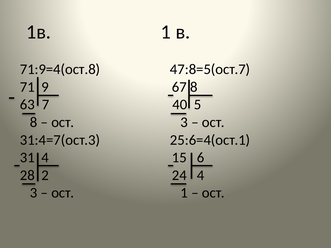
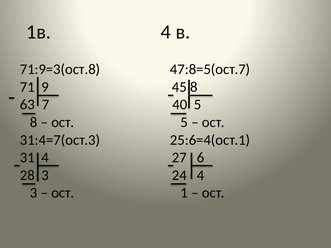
1в 1: 1 -> 4
71:9=4(ост.8: 71:9=4(ост.8 -> 71:9=3(ост.8
67: 67 -> 45
ост 3: 3 -> 5
15: 15 -> 27
2 at (45, 175): 2 -> 3
